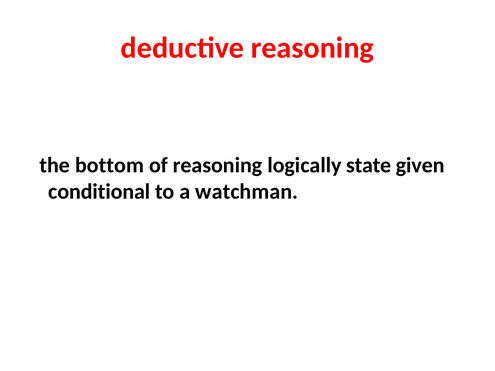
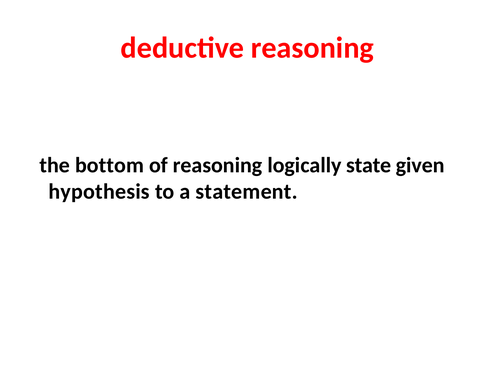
conditional: conditional -> hypothesis
watchman: watchman -> statement
